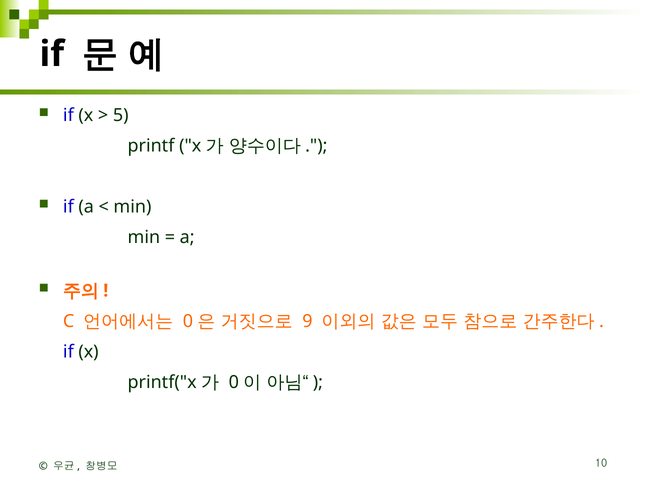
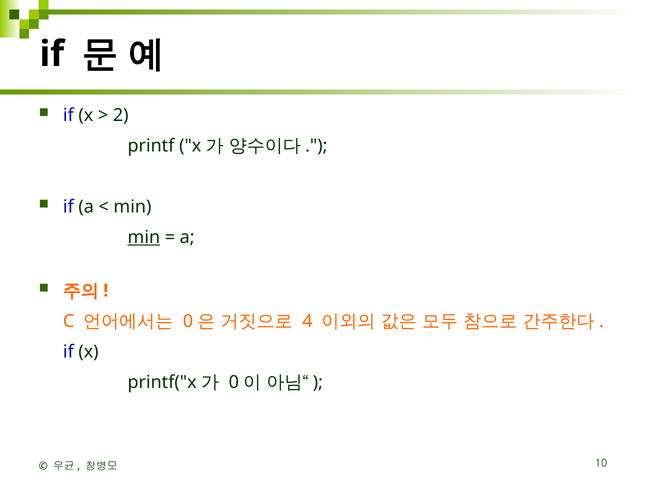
5: 5 -> 2
min at (144, 237) underline: none -> present
9: 9 -> 4
